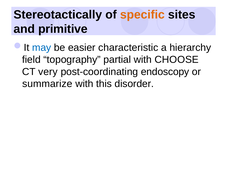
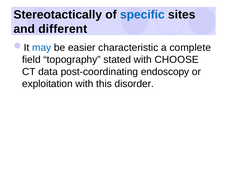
specific colour: orange -> blue
primitive: primitive -> different
hierarchy: hierarchy -> complete
partial: partial -> stated
very: very -> data
summarize: summarize -> exploitation
